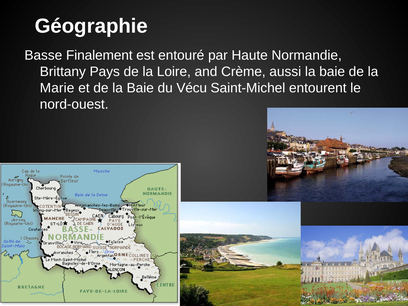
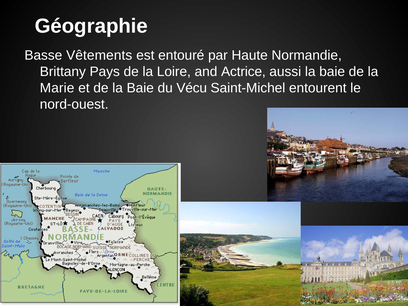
Finalement: Finalement -> Vêtements
Crème: Crème -> Actrice
